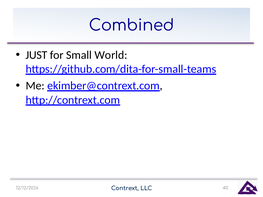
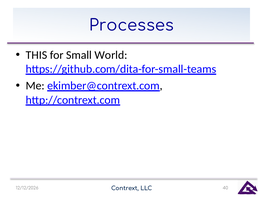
Combined: Combined -> Processes
JUST: JUST -> THIS
